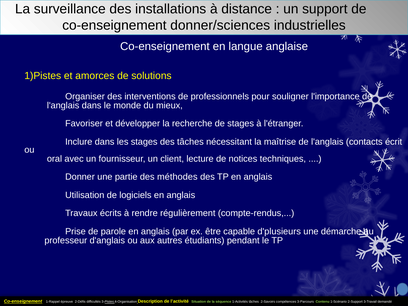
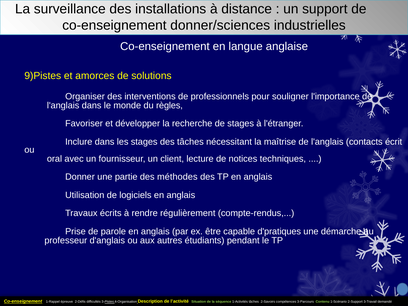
1)Pistes: 1)Pistes -> 9)Pistes
mieux: mieux -> règles
d'plusieurs: d'plusieurs -> d'pratiques
